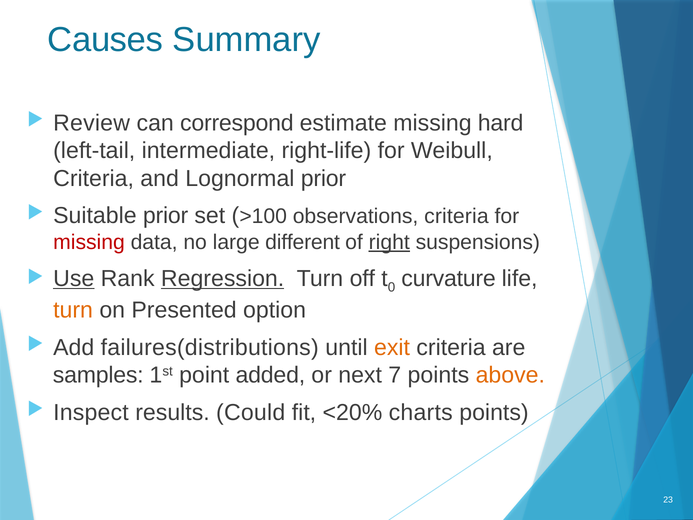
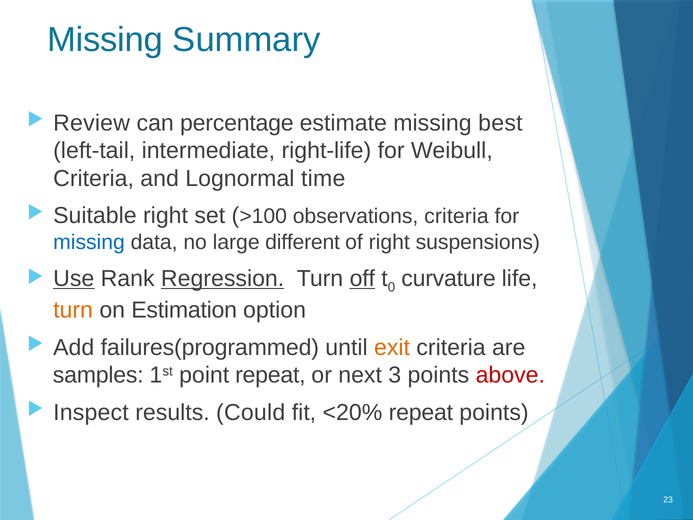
Causes at (105, 40): Causes -> Missing
correspond: correspond -> percentage
hard: hard -> best
Lognormal prior: prior -> time
Suitable prior: prior -> right
missing at (89, 242) colour: red -> blue
right at (389, 242) underline: present -> none
off underline: none -> present
Presented: Presented -> Estimation
failures(distributions: failures(distributions -> failures(programmed
point added: added -> repeat
7: 7 -> 3
above colour: orange -> red
<20% charts: charts -> repeat
